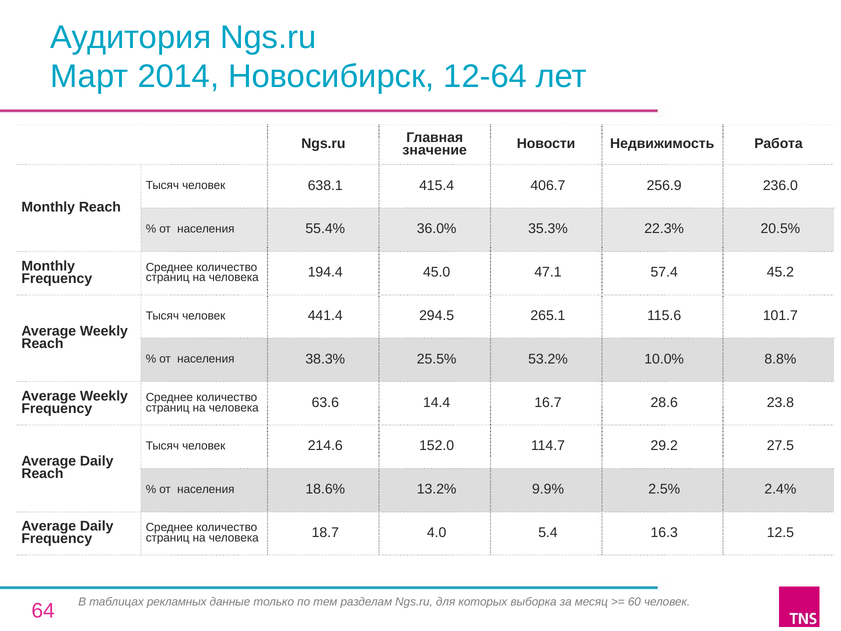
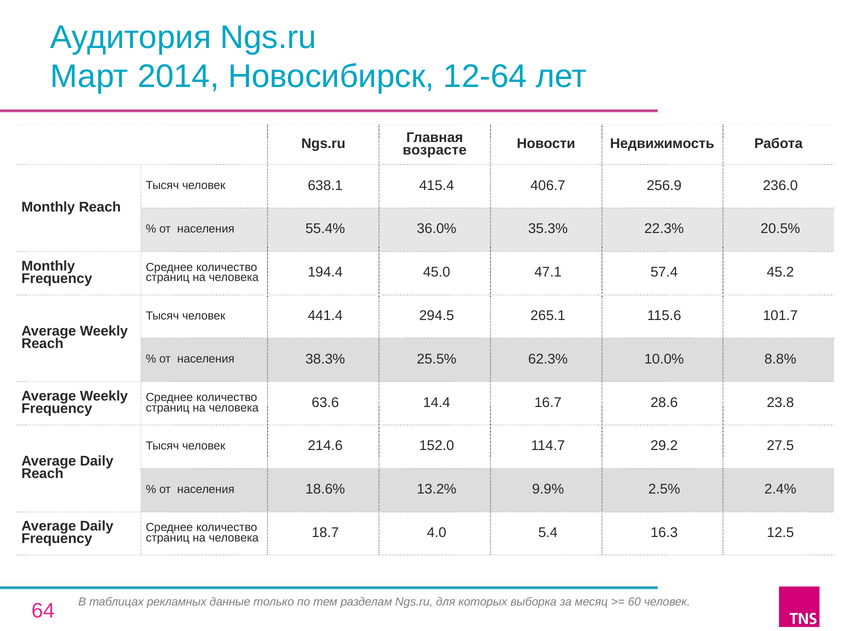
значение: значение -> возрасте
53.2%: 53.2% -> 62.3%
